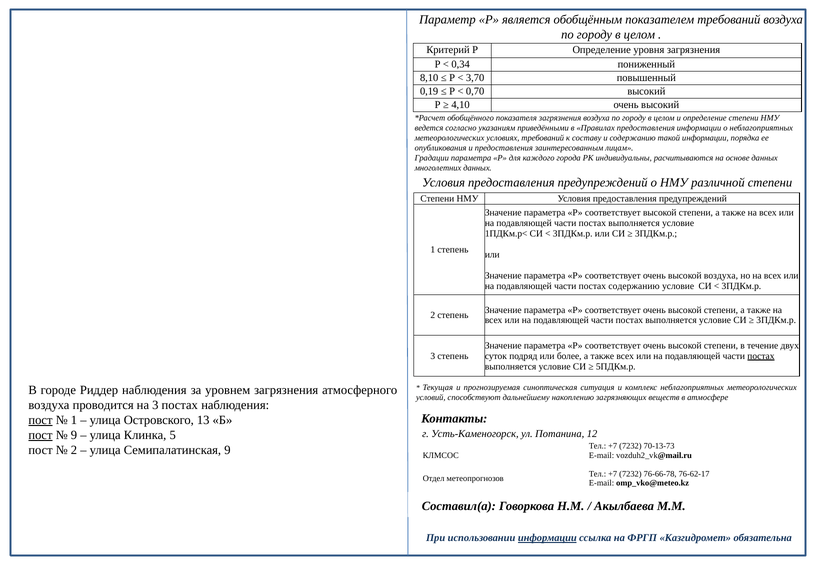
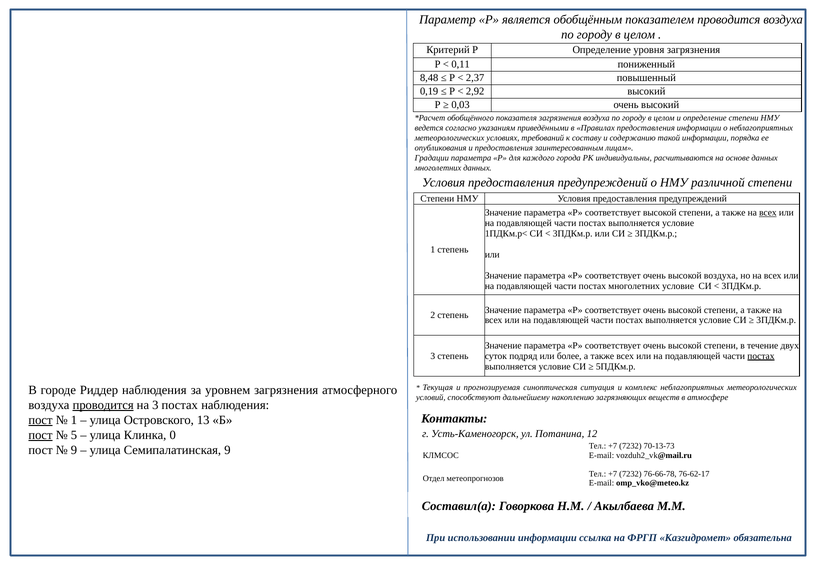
показателем требований: требований -> проводится
0,34: 0,34 -> 0,11
8,10: 8,10 -> 8,48
3,70: 3,70 -> 2,37
0,70: 0,70 -> 2,92
4,10: 4,10 -> 0,03
всех at (768, 213) underline: none -> present
постах содержанию: содержанию -> многолетних
проводится at (103, 405) underline: none -> present
9 at (74, 435): 9 -> 5
5: 5 -> 0
2 at (74, 450): 2 -> 9
информации at (547, 538) underline: present -> none
